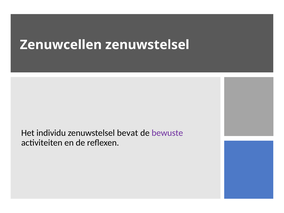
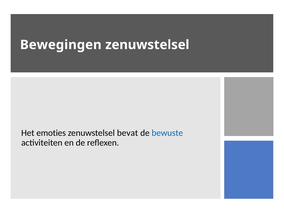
Zenuwcellen: Zenuwcellen -> Bewegingen
individu: individu -> emoties
bewuste colour: purple -> blue
